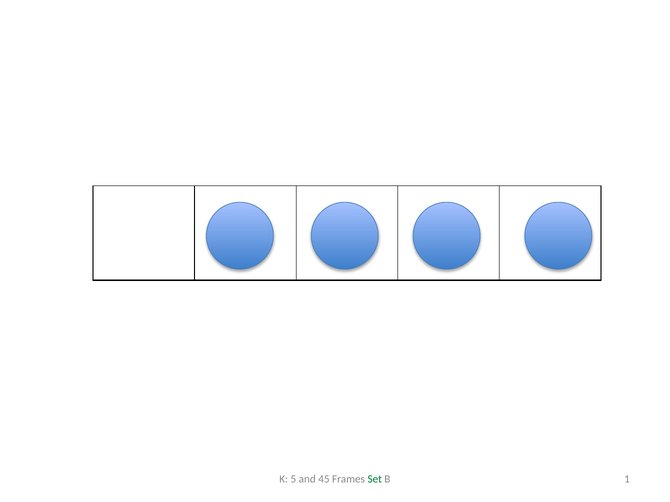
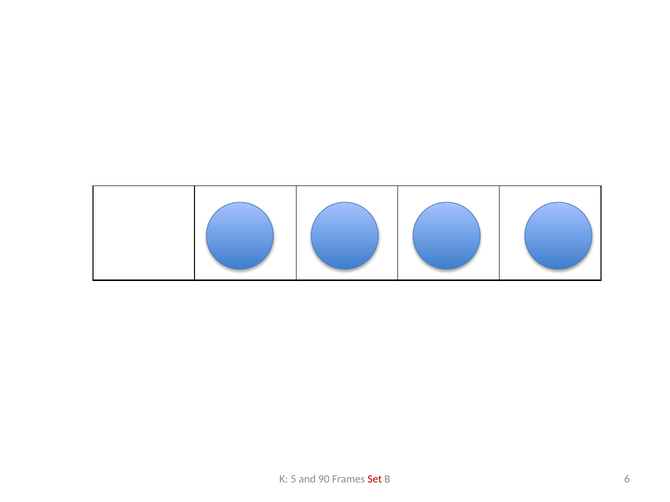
45: 45 -> 90
Set colour: green -> red
1: 1 -> 6
